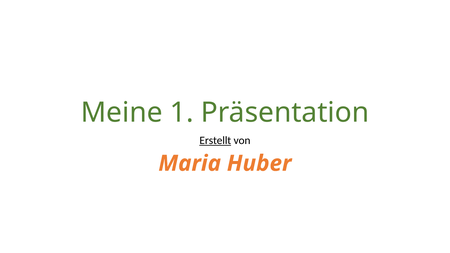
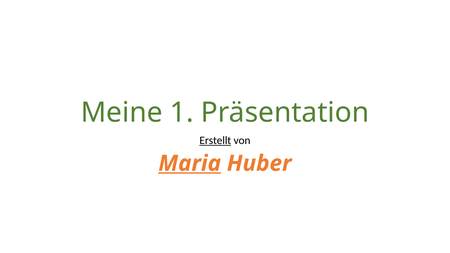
Maria underline: none -> present
